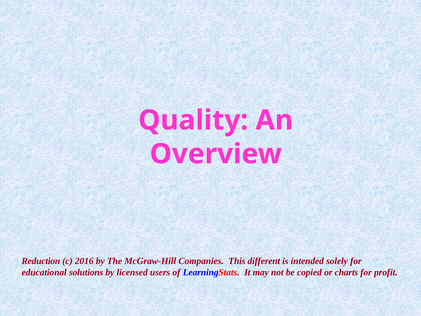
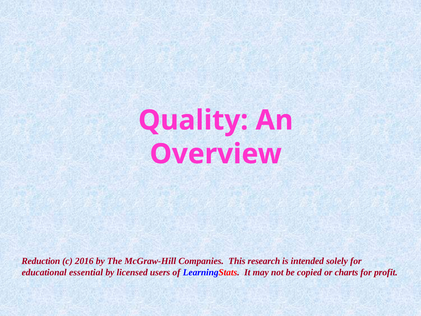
different: different -> research
solutions: solutions -> essential
